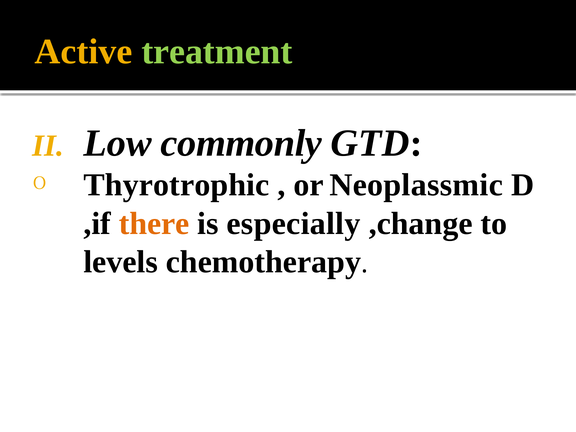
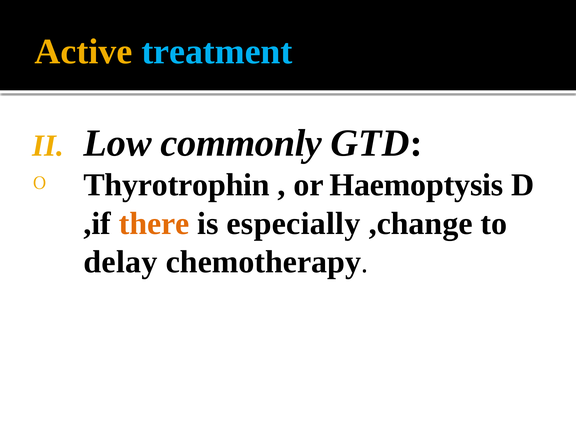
treatment colour: light green -> light blue
Thyrotrophic: Thyrotrophic -> Thyrotrophin
Neoplassmic: Neoplassmic -> Haemoptysis
levels: levels -> delay
